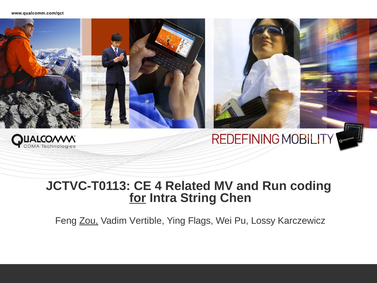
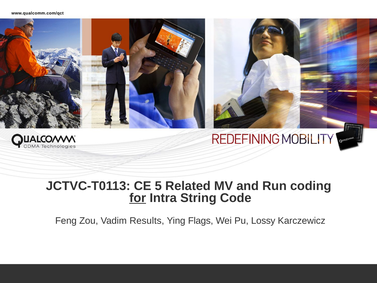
4: 4 -> 5
Chen: Chen -> Code
Zou underline: present -> none
Vertible: Vertible -> Results
